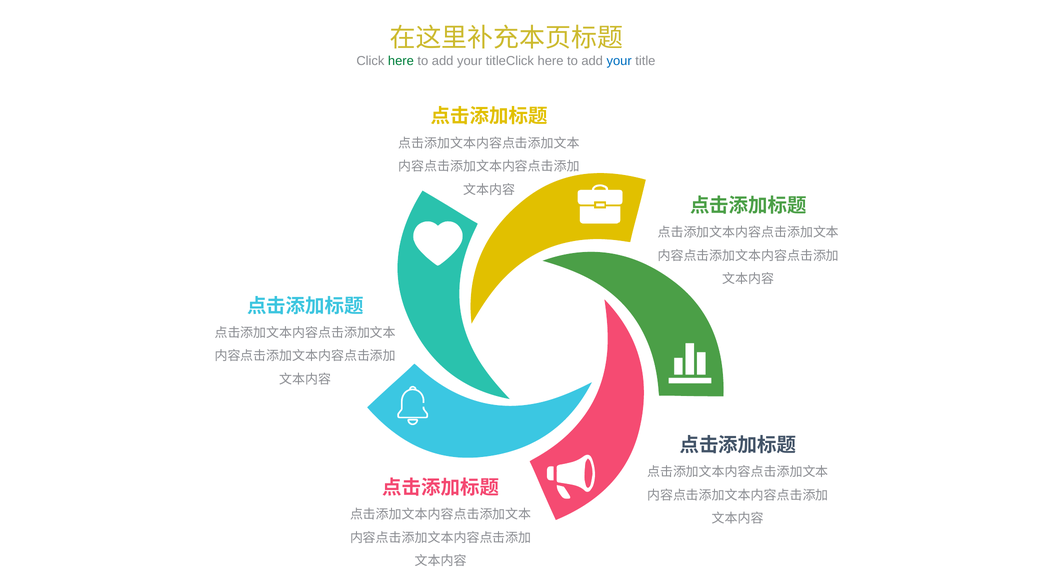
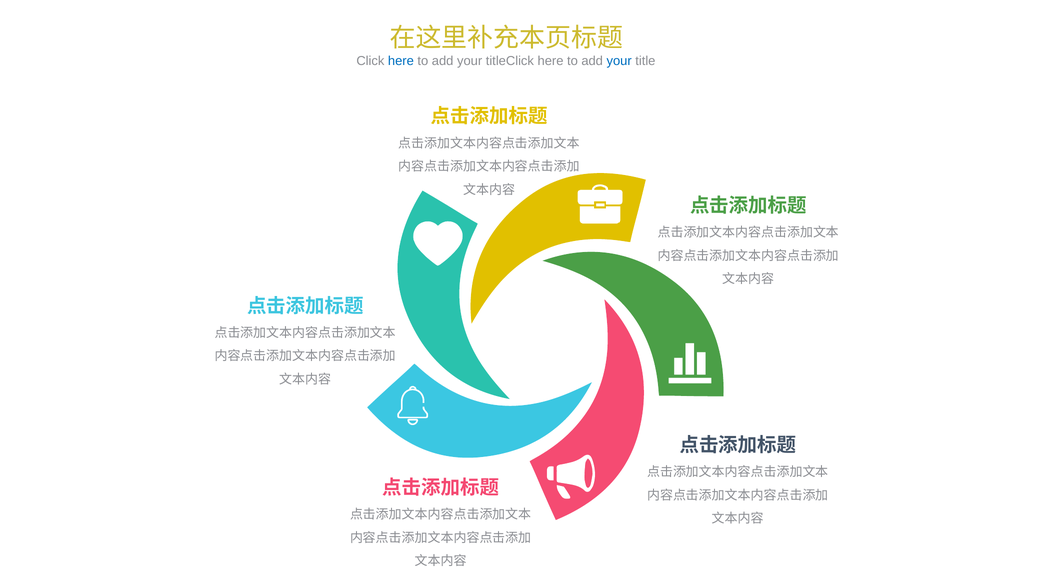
here at (401, 61) colour: green -> blue
